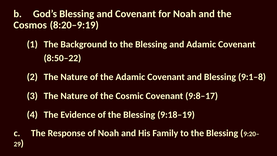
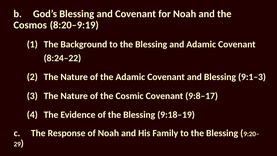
8:50–22: 8:50–22 -> 8:24–22
9:1–8: 9:1–8 -> 9:1–3
